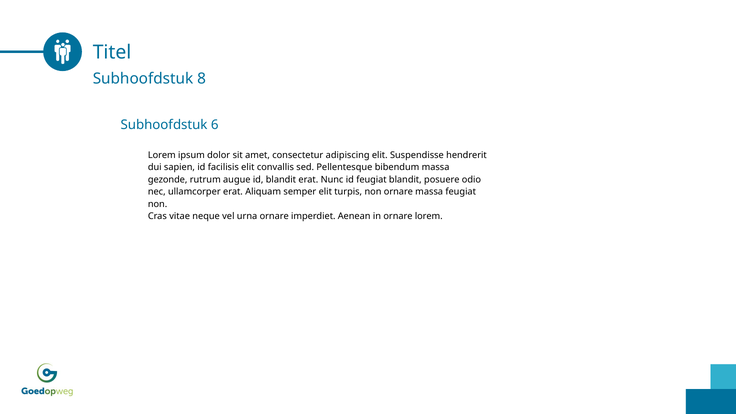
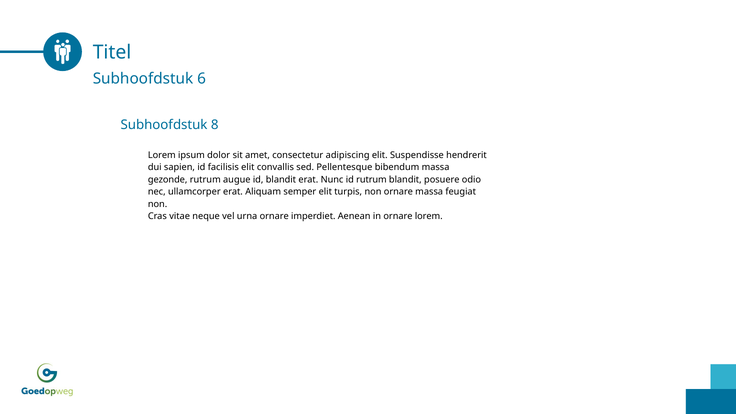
8: 8 -> 6
6: 6 -> 8
id feugiat: feugiat -> rutrum
